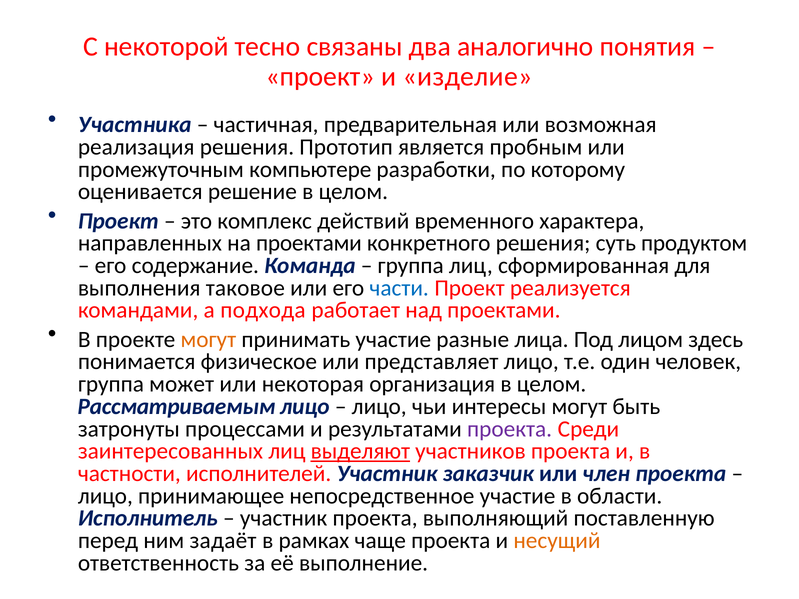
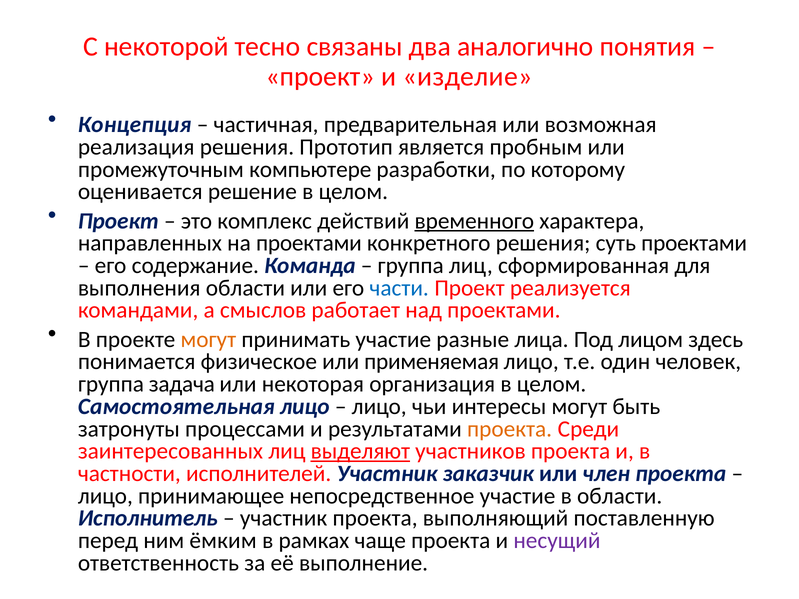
Участника: Участника -> Концепция
временного underline: none -> present
суть продуктом: продуктом -> проектами
выполнения таковое: таковое -> области
подхода: подхода -> смыслов
представляет: представляет -> применяемая
может: может -> задача
Рассматриваемым: Рассматриваемым -> Самостоятельная
проекта at (510, 429) colour: purple -> orange
задаёт: задаёт -> ёмким
несущий colour: orange -> purple
